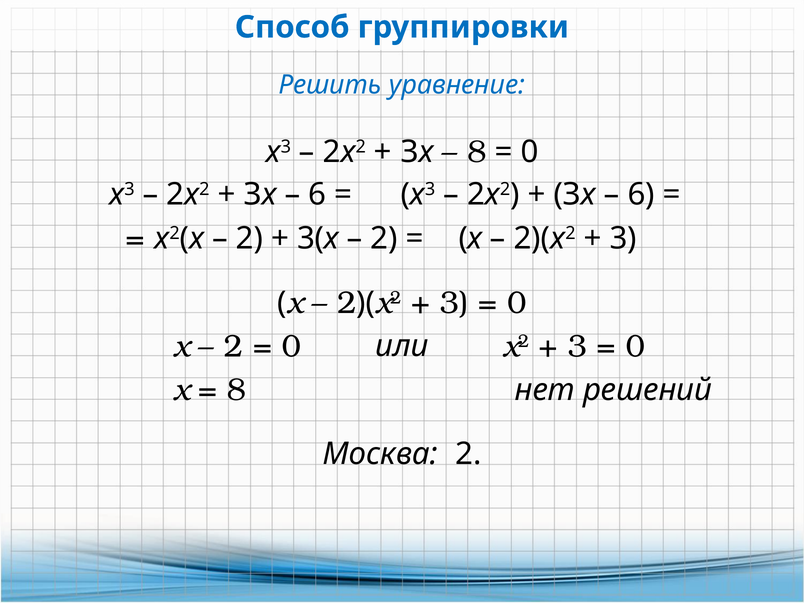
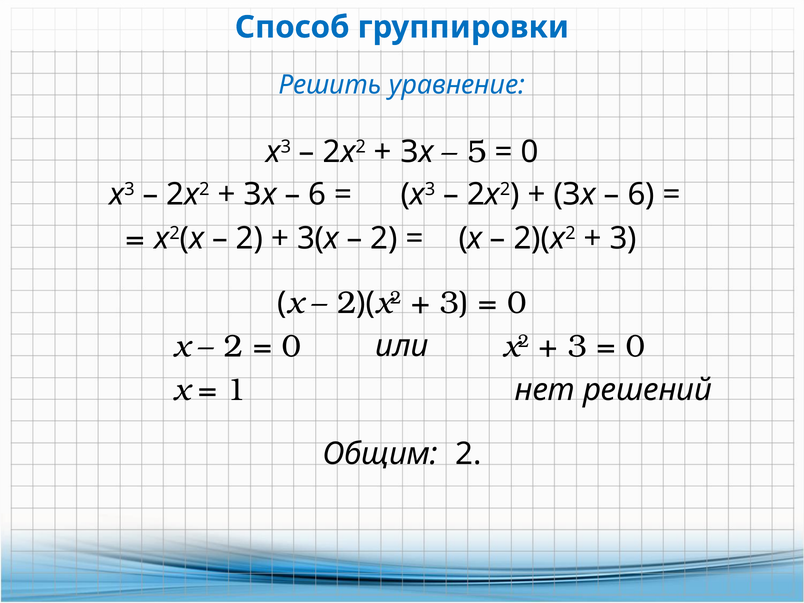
8 at (477, 152): 8 -> 5
8 at (236, 390): 8 -> 1
Москва: Москва -> Общим
